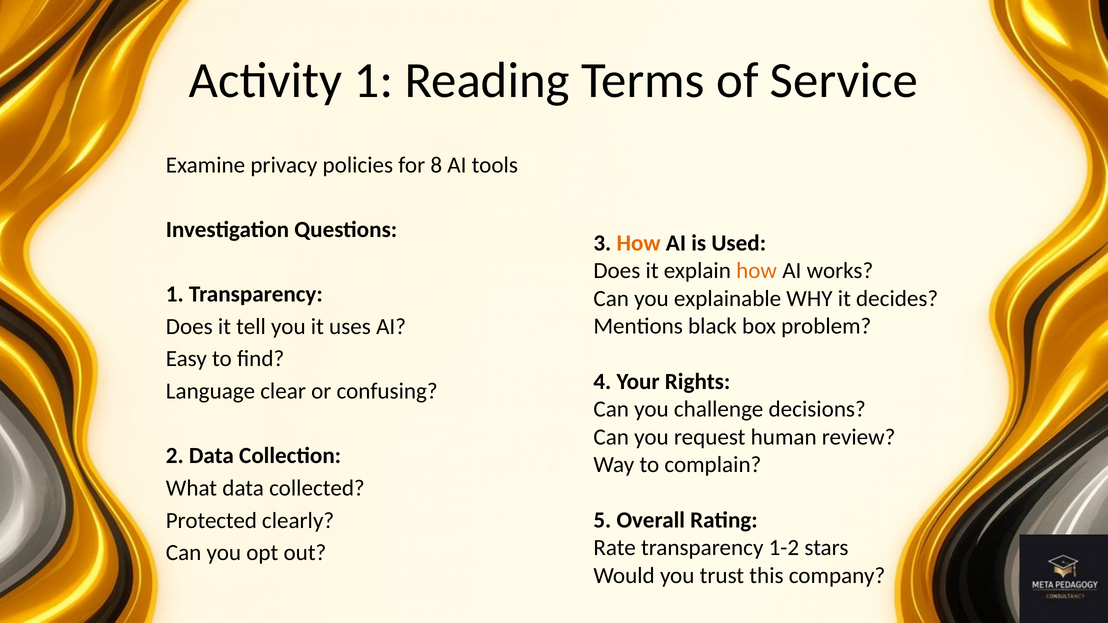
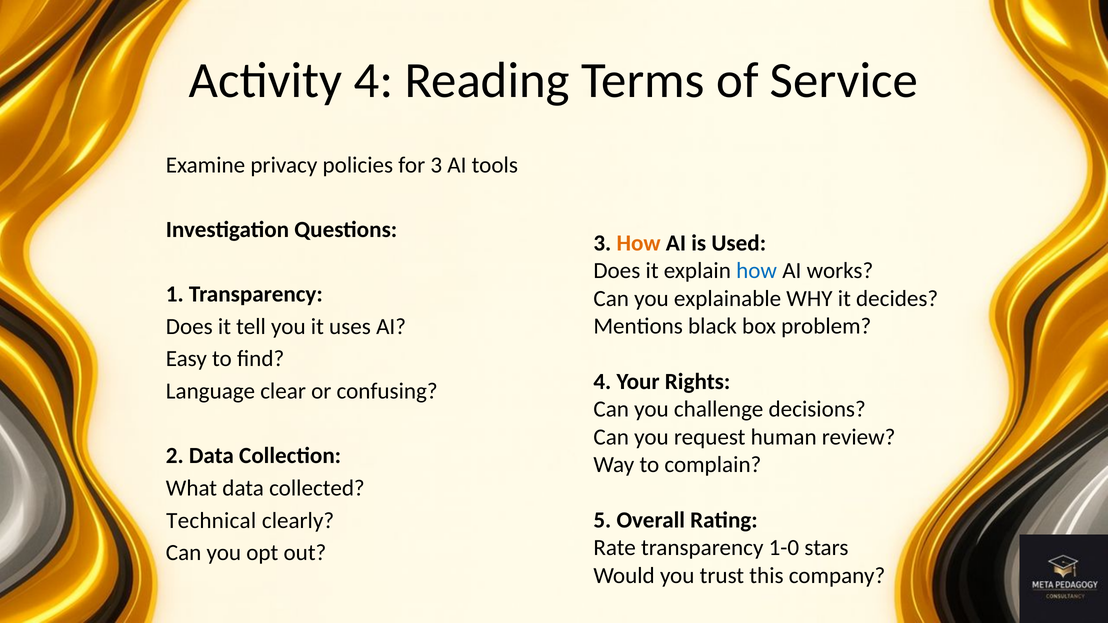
Activity 1: 1 -> 4
for 8: 8 -> 3
how at (757, 271) colour: orange -> blue
Protected: Protected -> Technical
1-2: 1-2 -> 1-0
